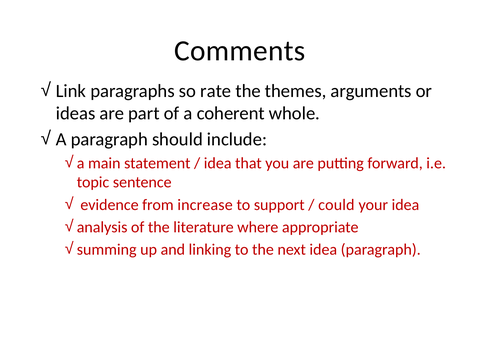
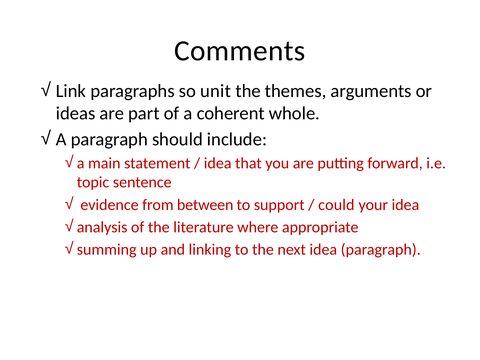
rate: rate -> unit
increase: increase -> between
